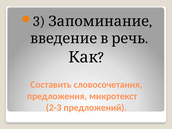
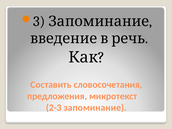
2-3 предложений: предложений -> запоминание
